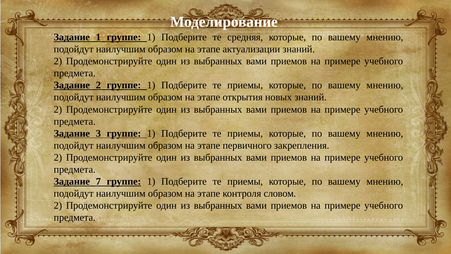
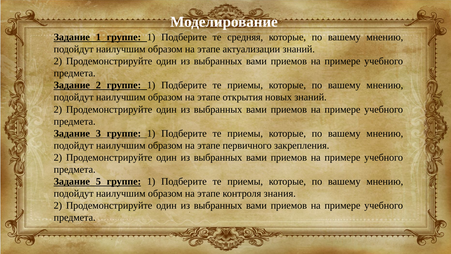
7: 7 -> 5
словом: словом -> знания
